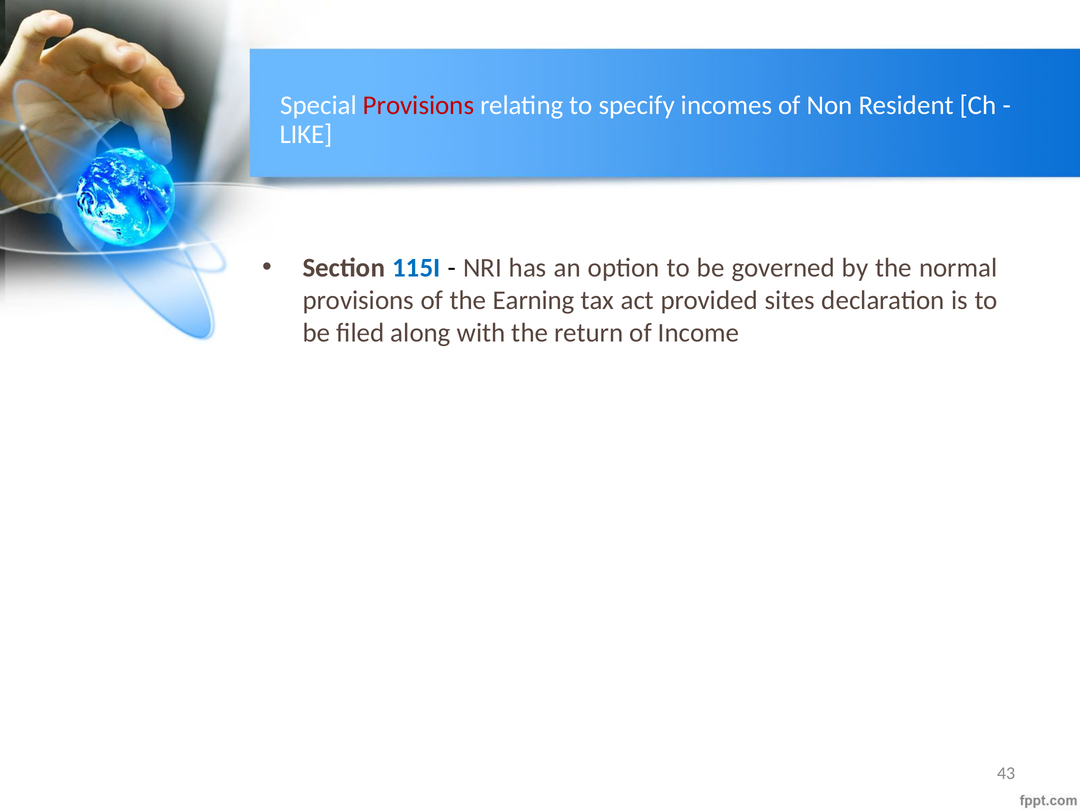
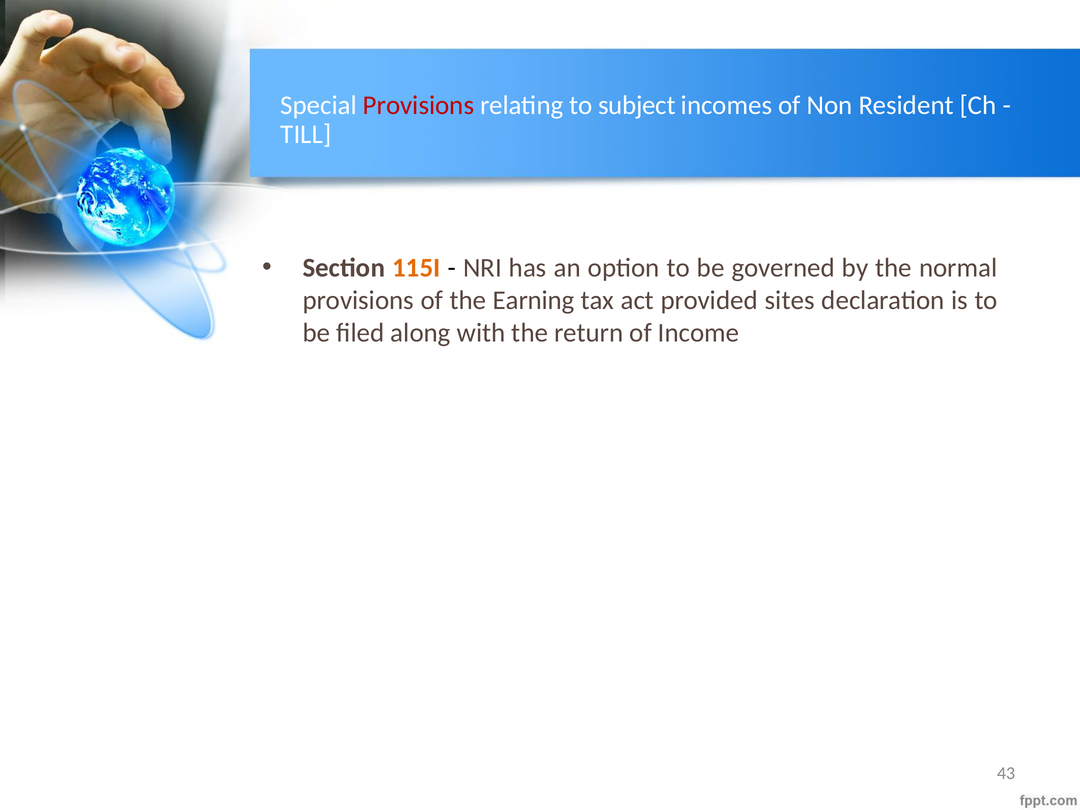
specify: specify -> subject
LIKE: LIKE -> TILL
115I colour: blue -> orange
